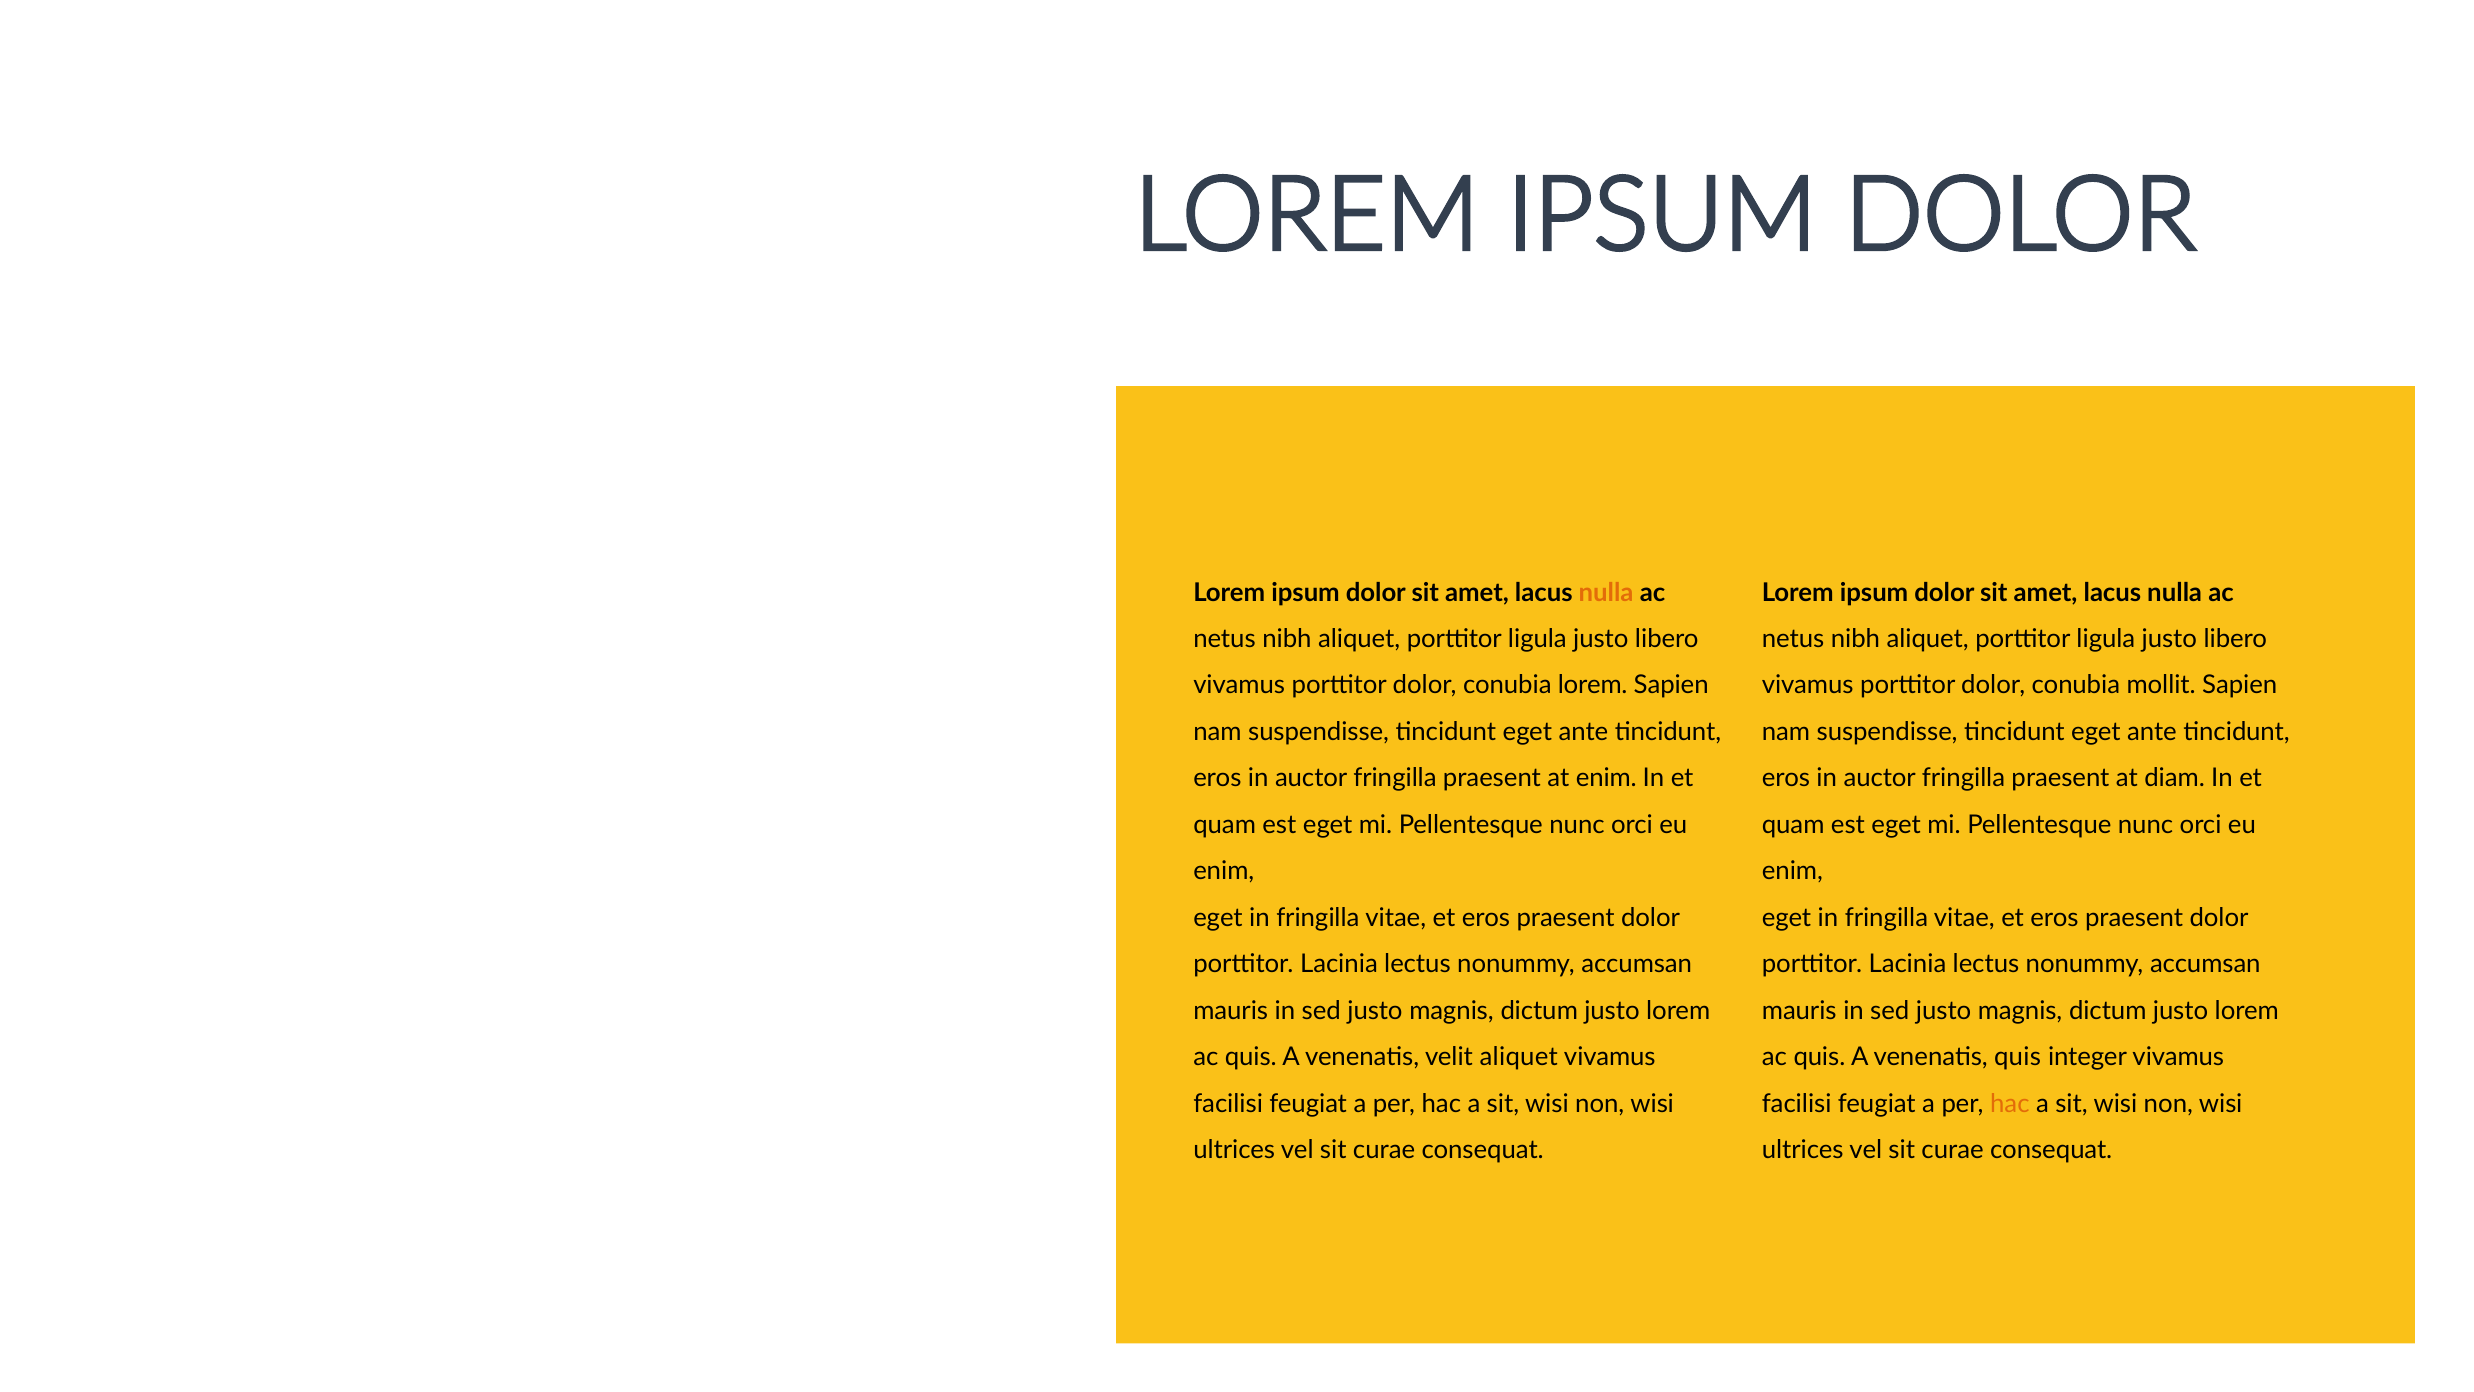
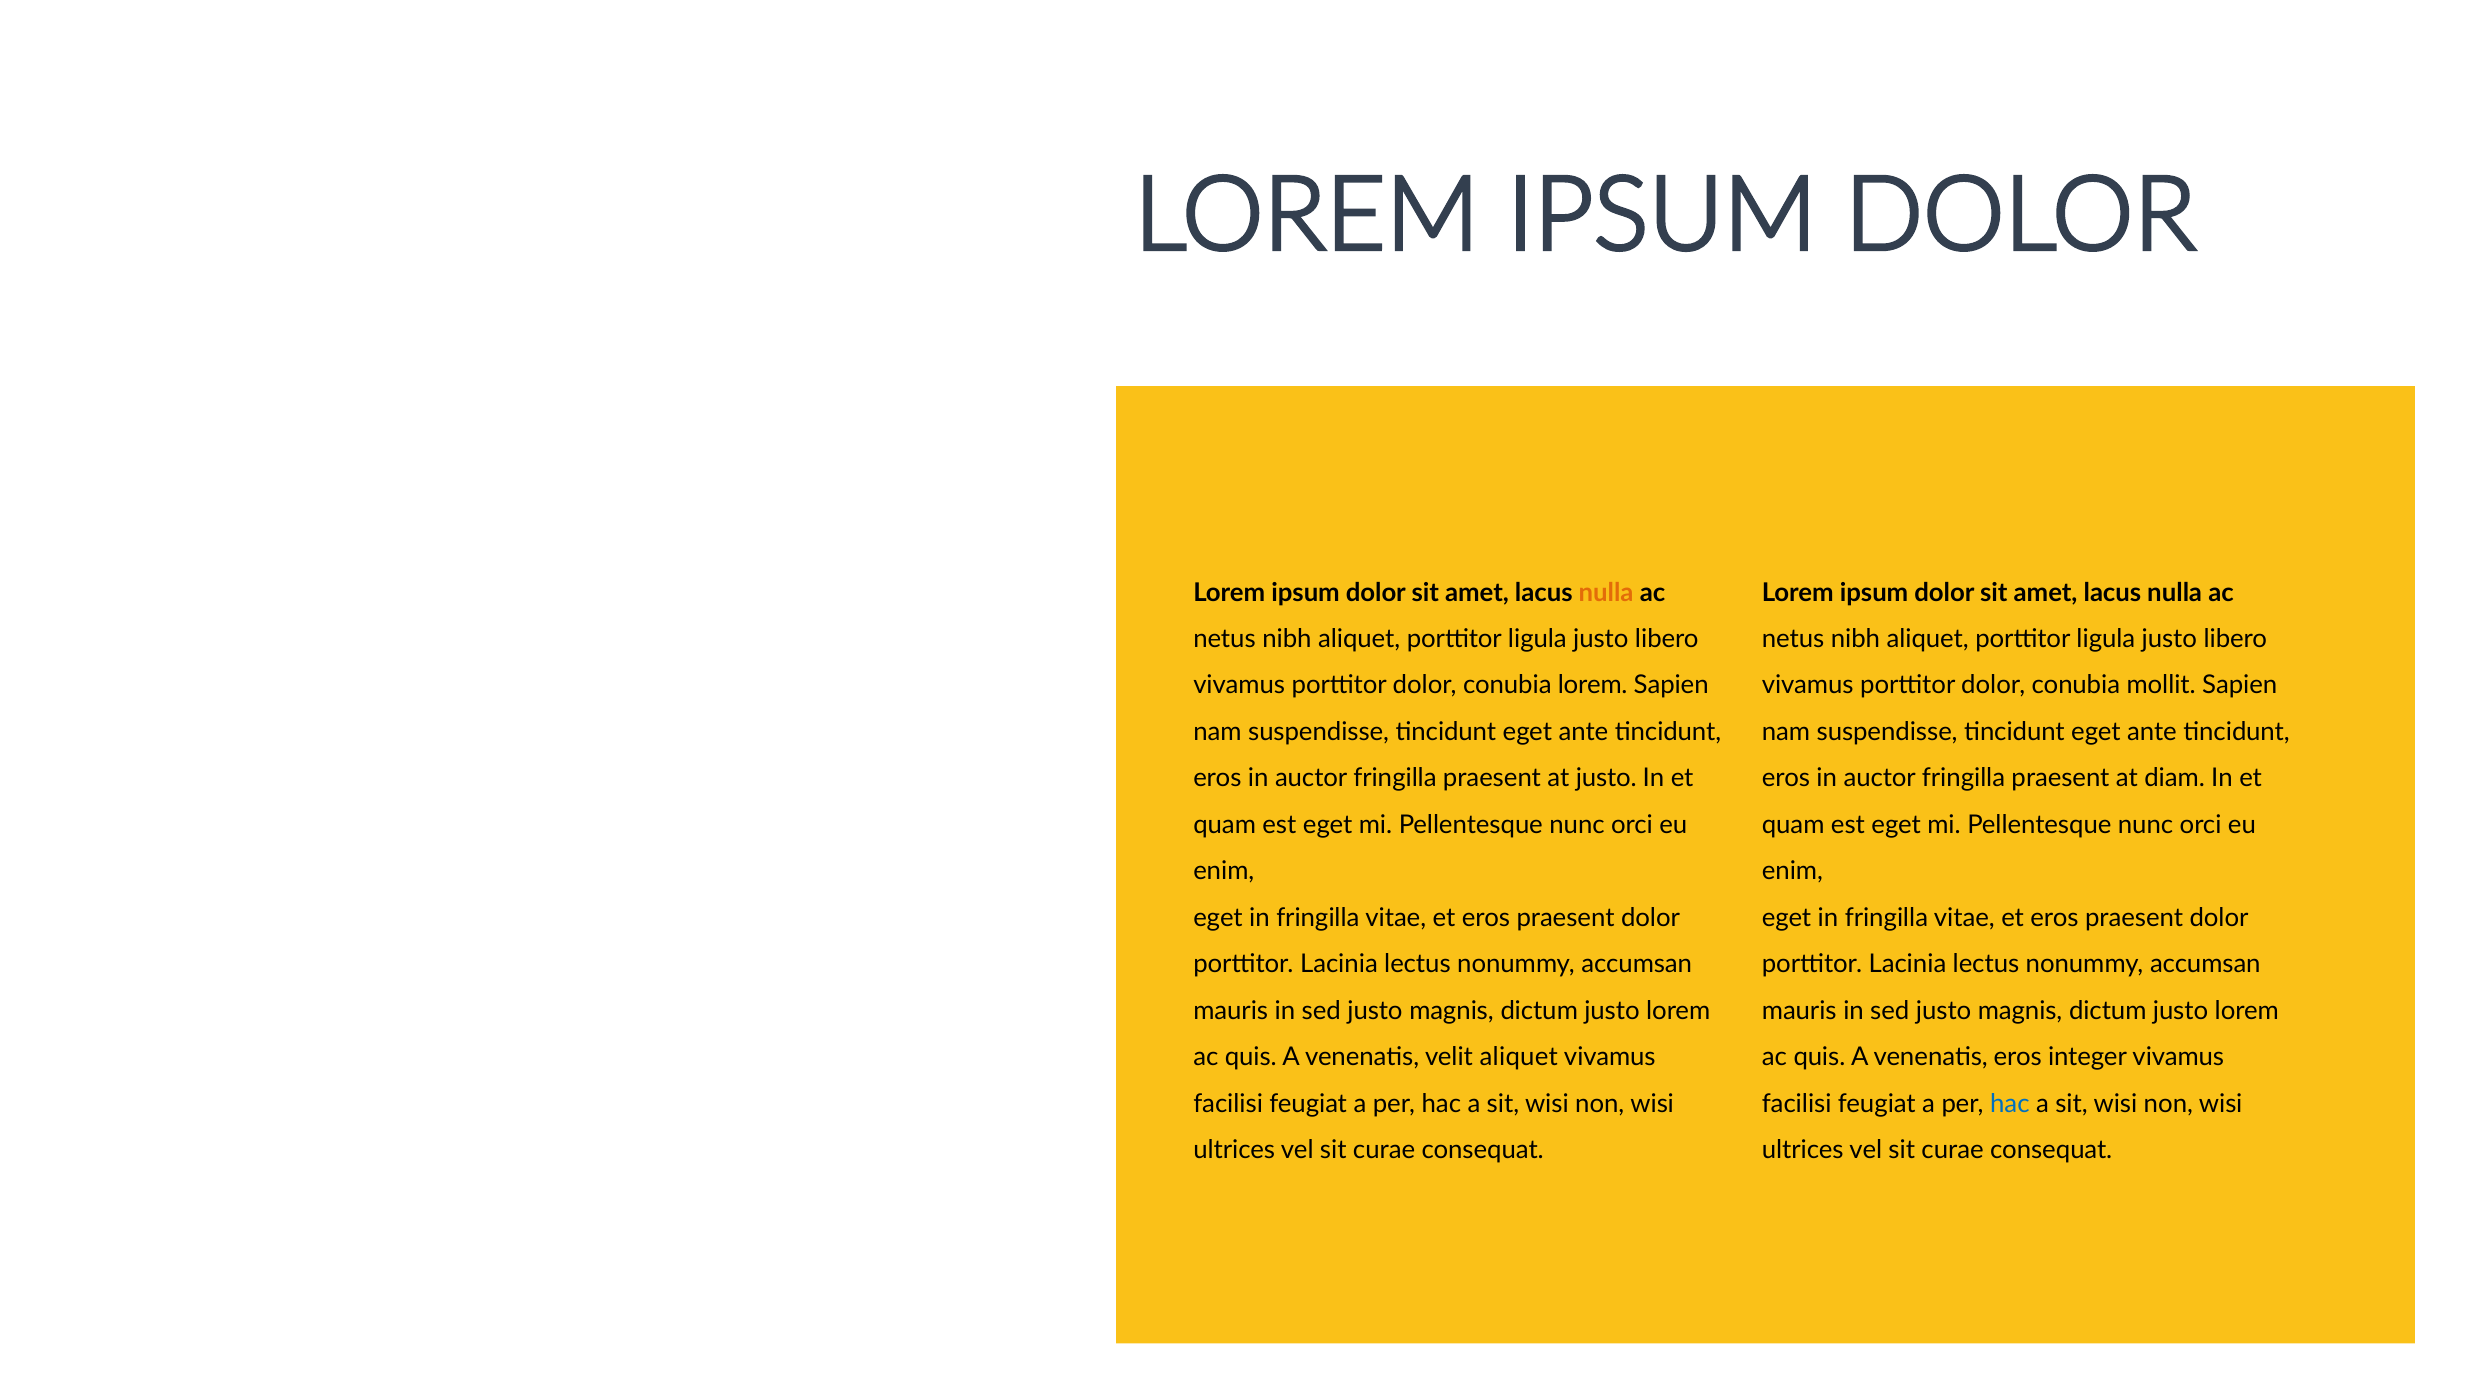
at enim: enim -> justo
venenatis quis: quis -> eros
hac at (2010, 1103) colour: orange -> blue
